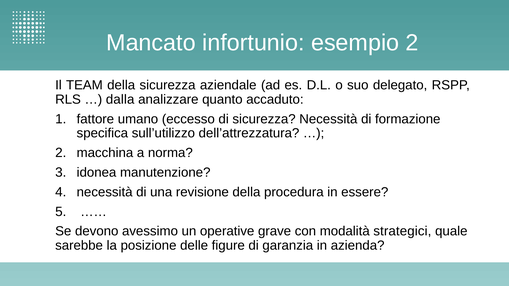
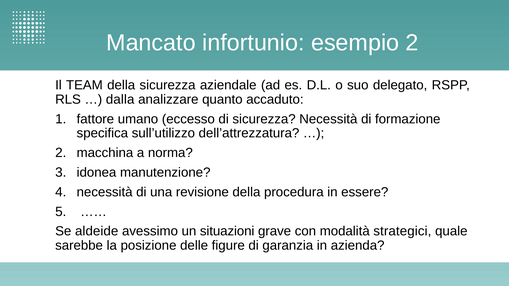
devono: devono -> aldeide
operative: operative -> situazioni
